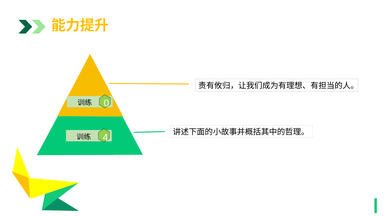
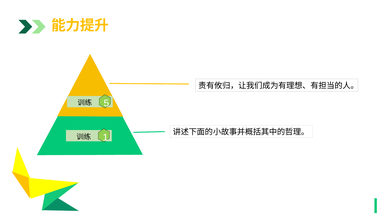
0: 0 -> 5
4 at (105, 137): 4 -> 1
